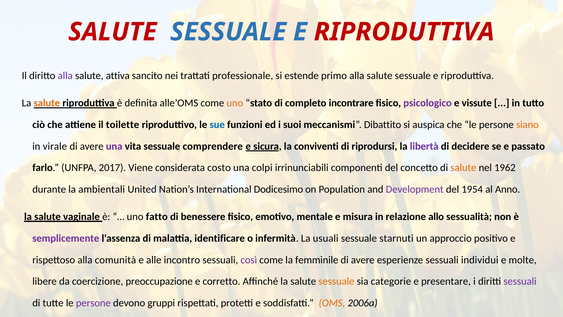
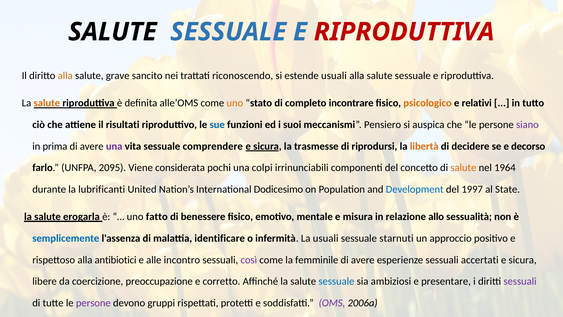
SALUTE at (112, 32) colour: red -> black
alla at (65, 76) colour: purple -> orange
attiva: attiva -> grave
professionale: professionale -> riconoscendo
estende primo: primo -> usuali
psicologico colour: purple -> orange
vissute: vissute -> relativi
toilette: toilette -> risultati
Dibattito: Dibattito -> Pensiero
siano colour: orange -> purple
virale: virale -> prima
conviventi: conviventi -> trasmesse
libertà colour: purple -> orange
passato: passato -> decorso
2017: 2017 -> 2095
costo: costo -> pochi
1962: 1962 -> 1964
ambientali: ambientali -> lubrificanti
Development colour: purple -> blue
1954: 1954 -> 1997
Anno: Anno -> State
vaginale: vaginale -> erogarla
semplicemente colour: purple -> blue
comunità: comunità -> antibiotici
individui: individui -> accertati
molte at (523, 260): molte -> sicura
sessuale at (336, 281) colour: orange -> blue
categorie: categorie -> ambiziosi
OMS colour: orange -> purple
